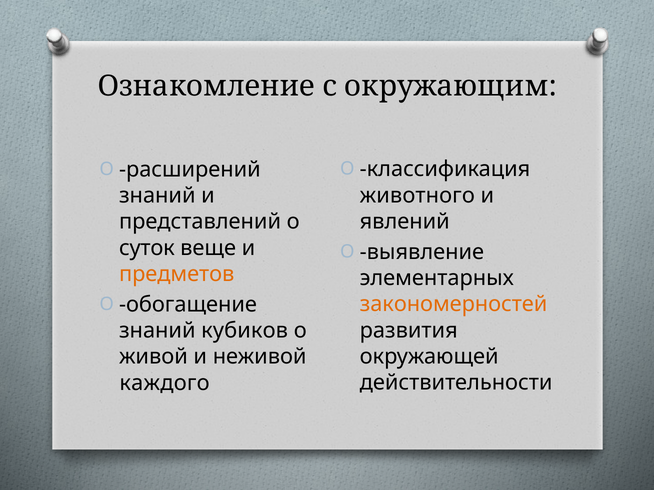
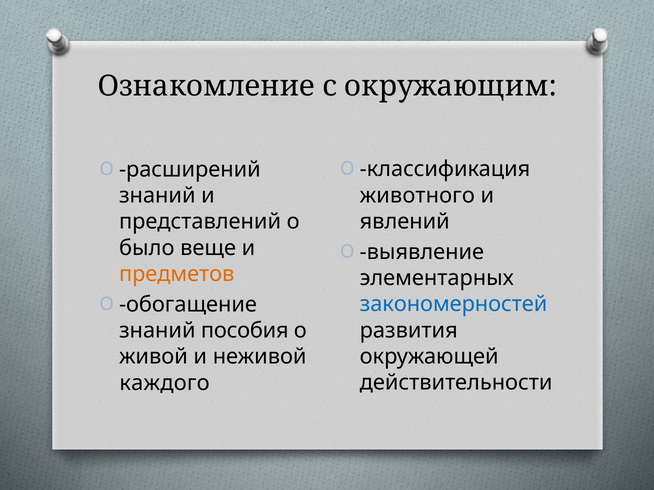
суток: суток -> было
закономерностей colour: orange -> blue
кубиков: кубиков -> пособия
